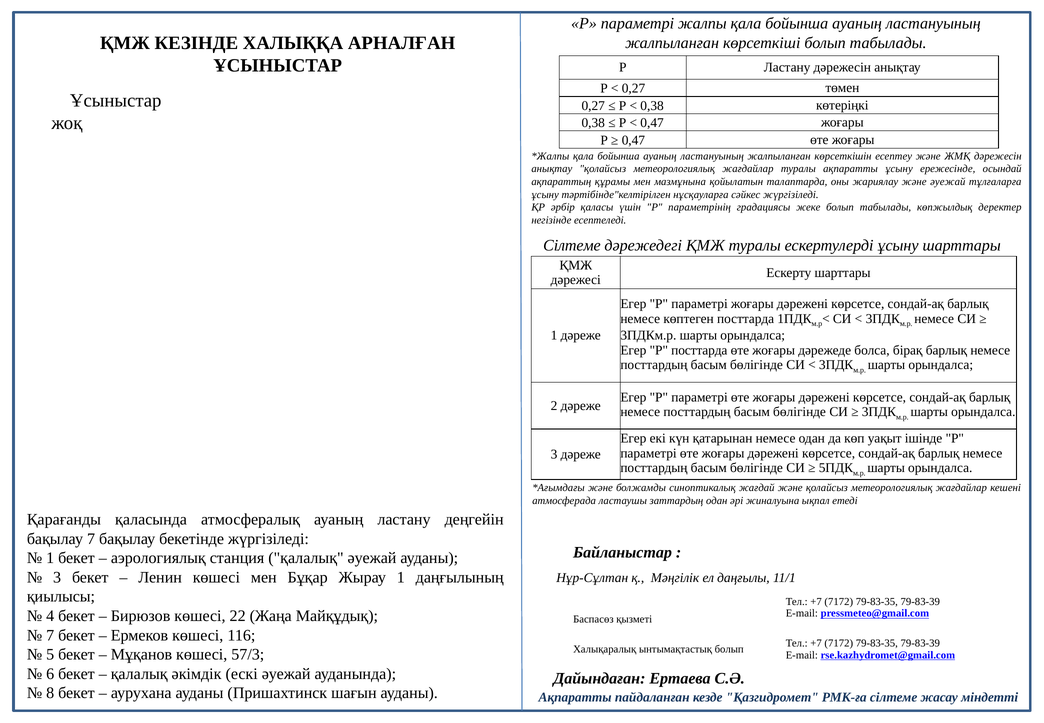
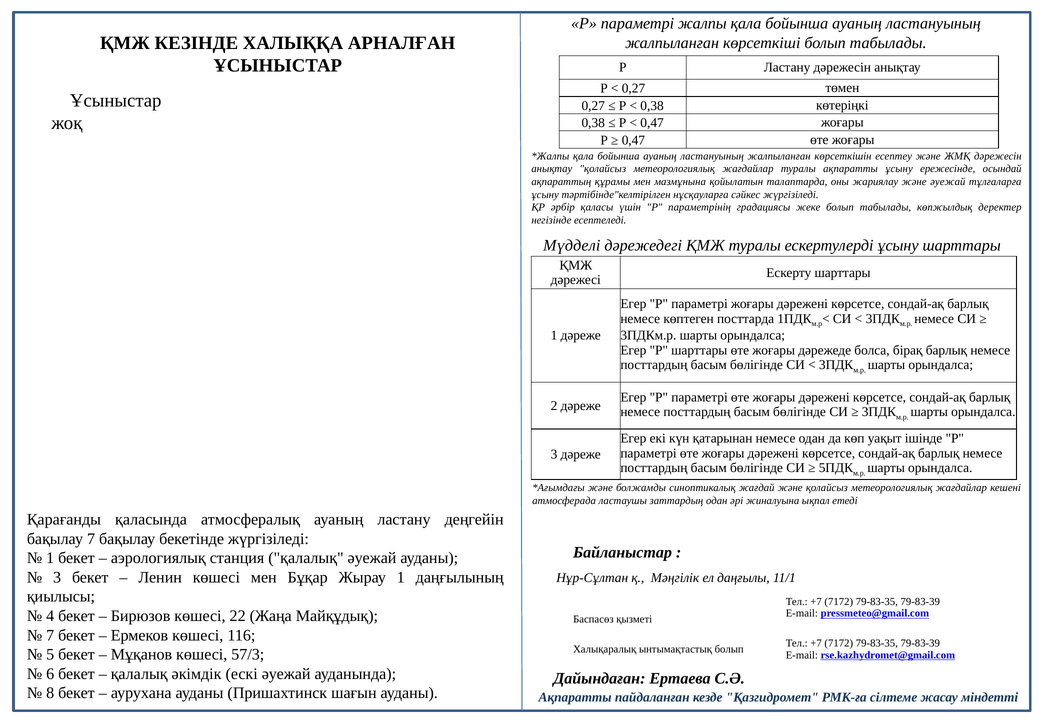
Сілтеме at (572, 245): Сілтеме -> Мүдделі
P посттарда: посттарда -> шарттары
